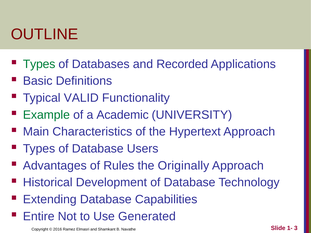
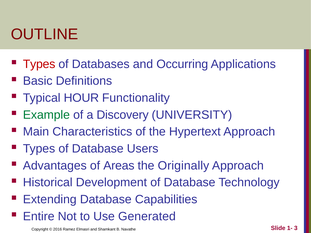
Types at (39, 64) colour: green -> red
Recorded: Recorded -> Occurring
VALID: VALID -> HOUR
Academic: Academic -> Discovery
Rules: Rules -> Areas
